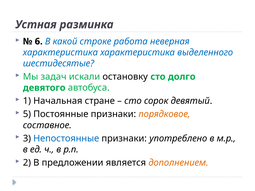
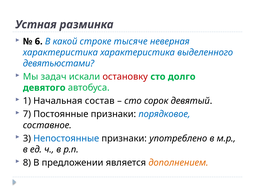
работа: работа -> тысяче
шестидесятые: шестидесятые -> девятьюстами
остановку colour: black -> red
стране: стране -> состав
5: 5 -> 7
порядковое colour: orange -> blue
2: 2 -> 8
